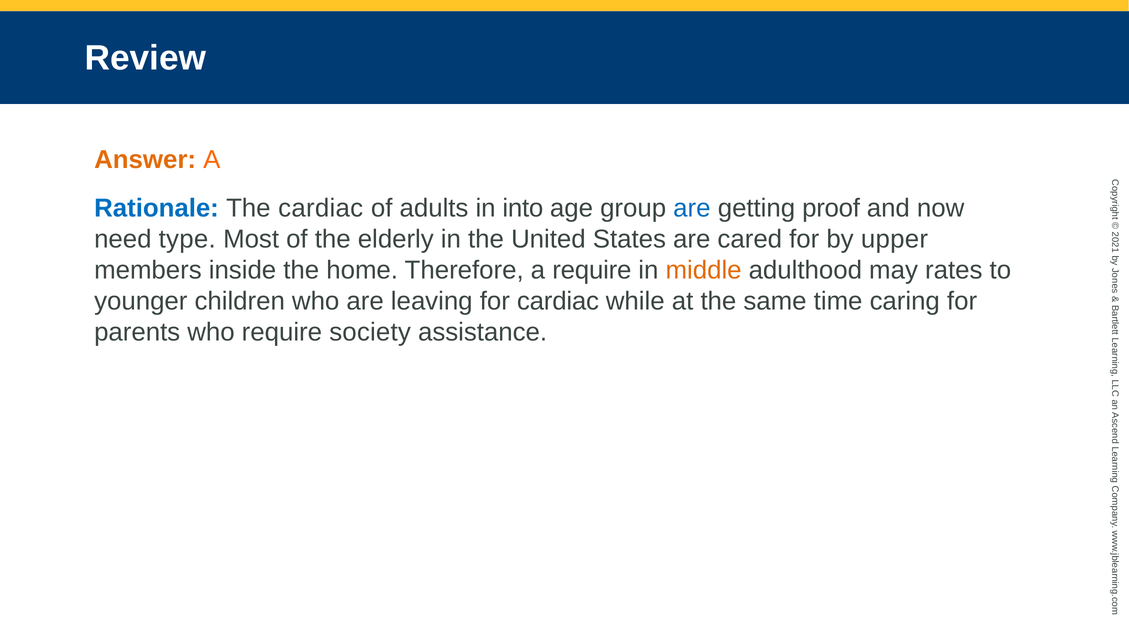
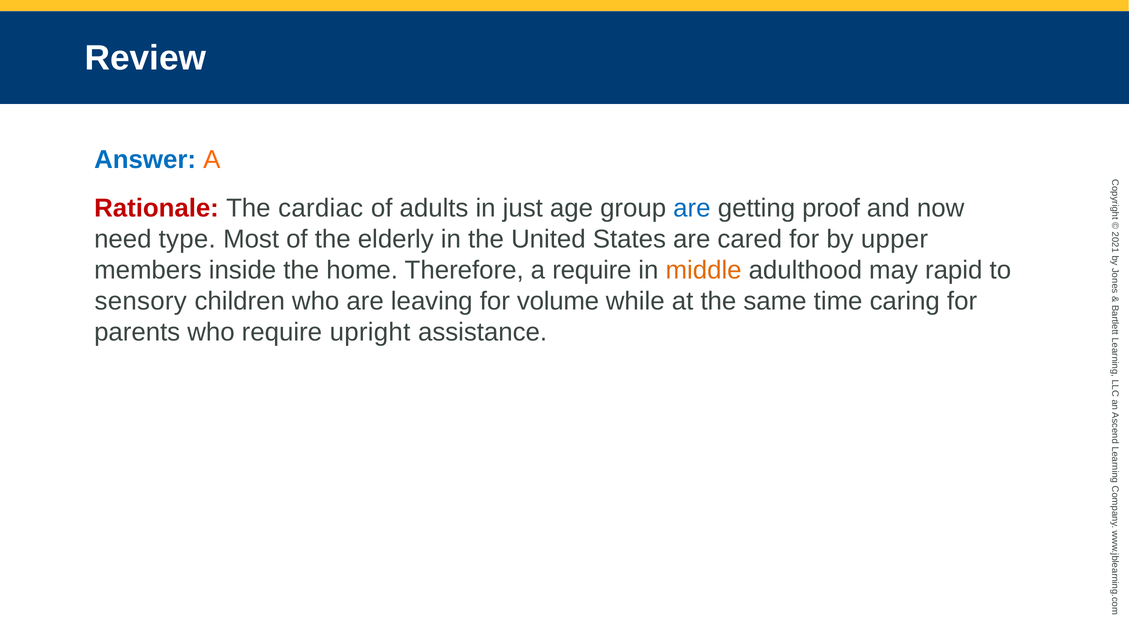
Answer colour: orange -> blue
Rationale colour: blue -> red
into: into -> just
rates: rates -> rapid
younger: younger -> sensory
for cardiac: cardiac -> volume
society: society -> upright
